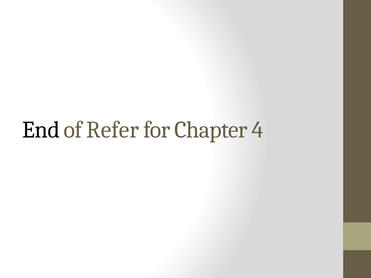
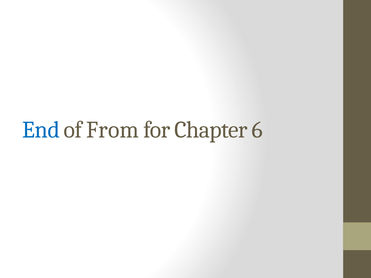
End colour: black -> blue
Refer: Refer -> From
4: 4 -> 6
